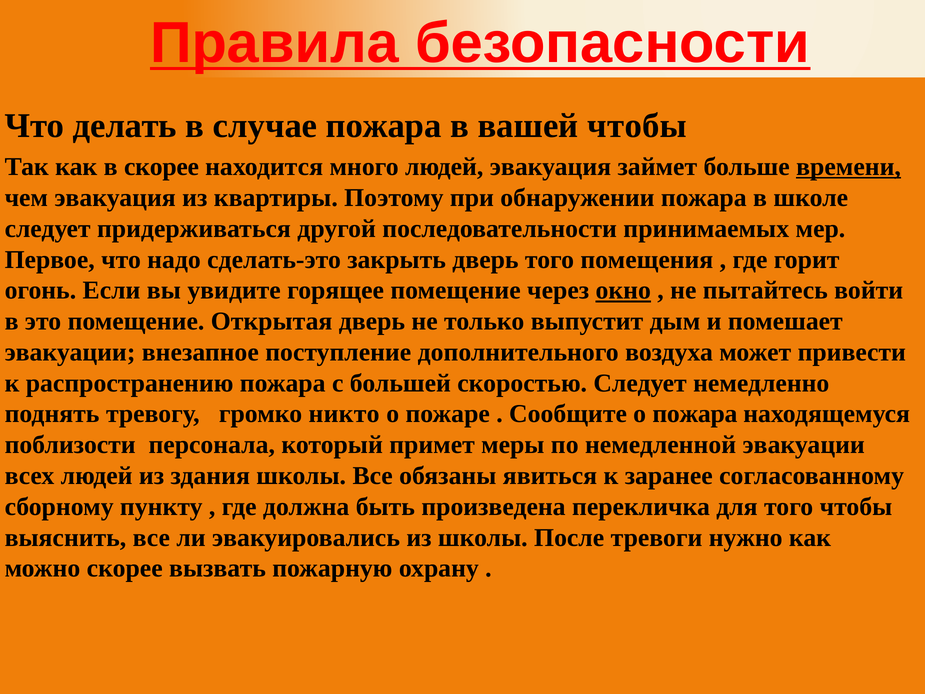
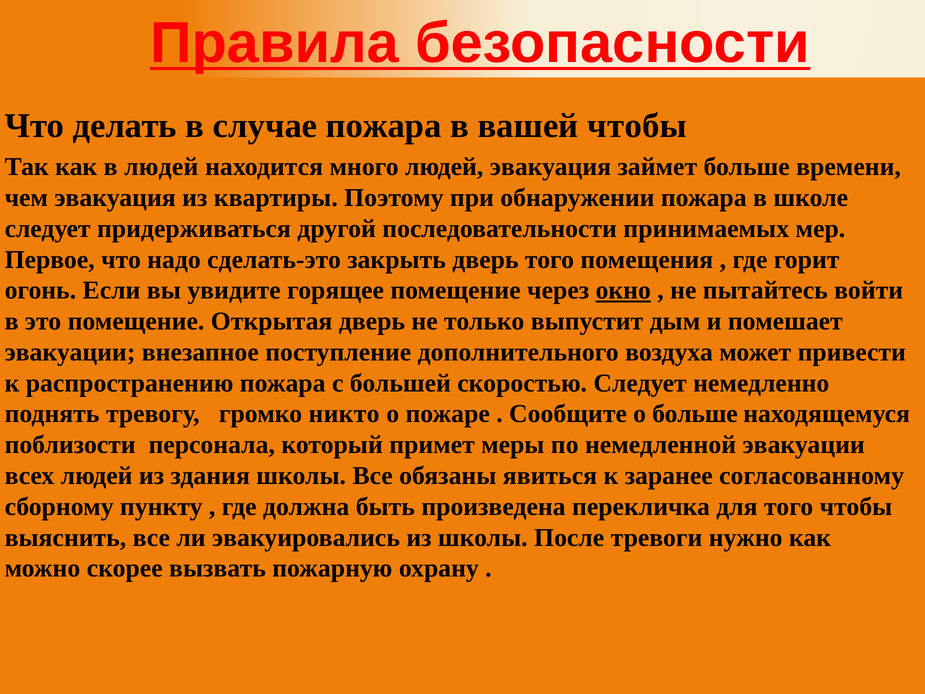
в скорее: скорее -> людей
времени underline: present -> none
о пожара: пожара -> больше
